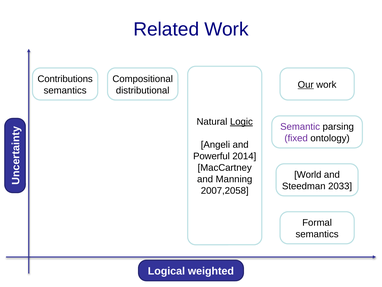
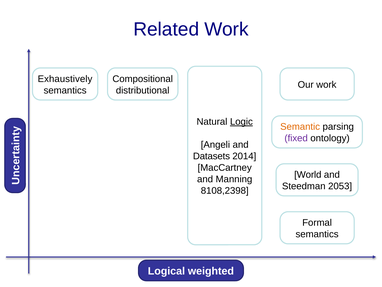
Contributions: Contributions -> Exhaustively
Our underline: present -> none
Semantic colour: purple -> orange
Powerful: Powerful -> Datasets
2033: 2033 -> 2053
2007,2058: 2007,2058 -> 8108,2398
